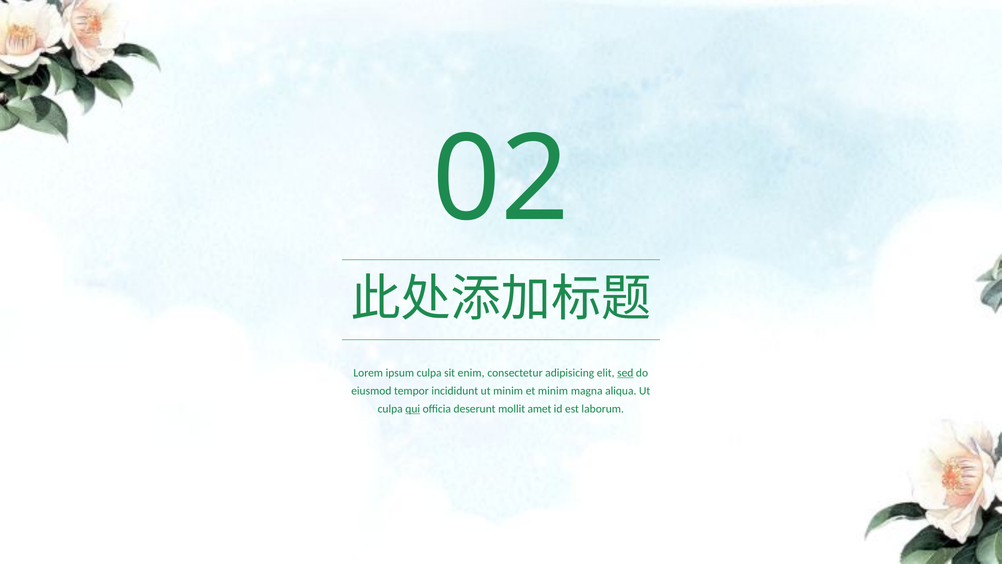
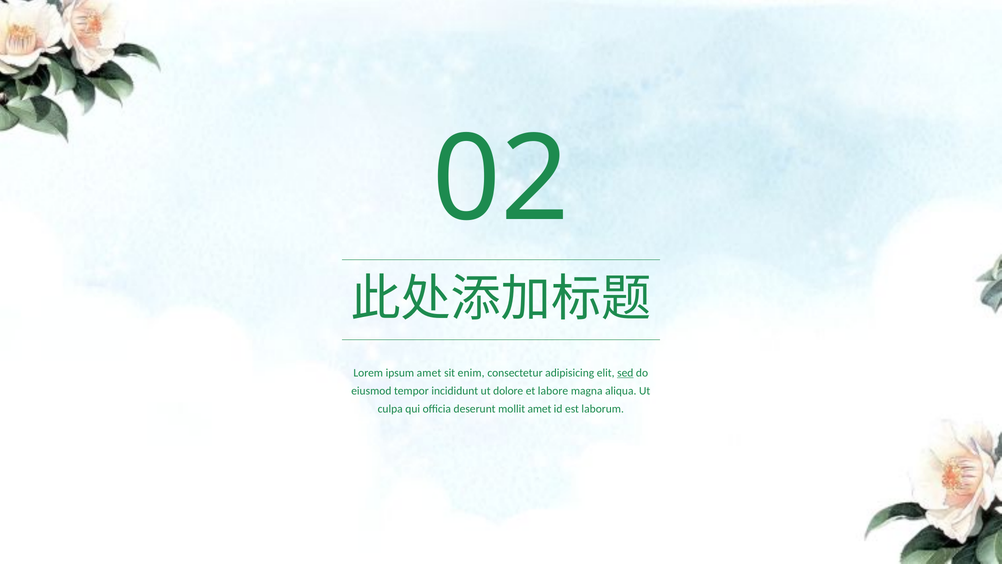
ipsum culpa: culpa -> amet
ut minim: minim -> dolore
et minim: minim -> labore
qui underline: present -> none
